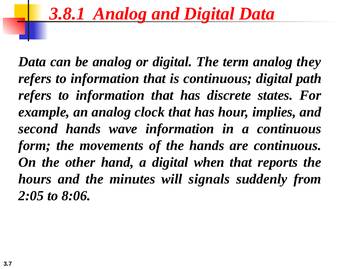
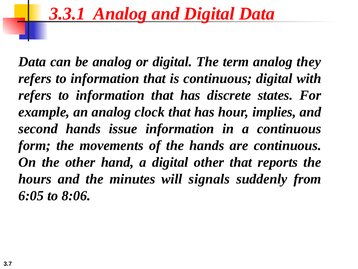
3.8.1: 3.8.1 -> 3.3.1
path: path -> with
wave: wave -> issue
digital when: when -> other
2:05: 2:05 -> 6:05
